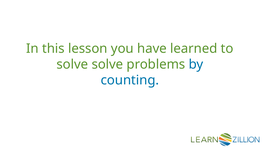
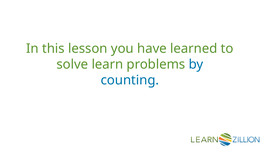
solve solve: solve -> learn
